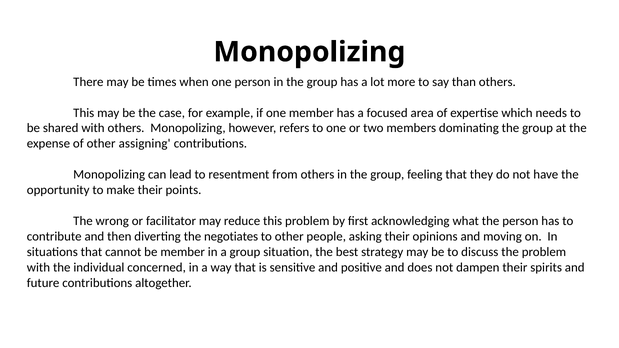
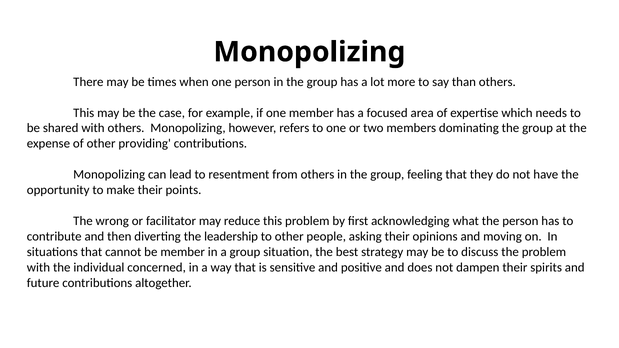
assigning: assigning -> providing
negotiates: negotiates -> leadership
